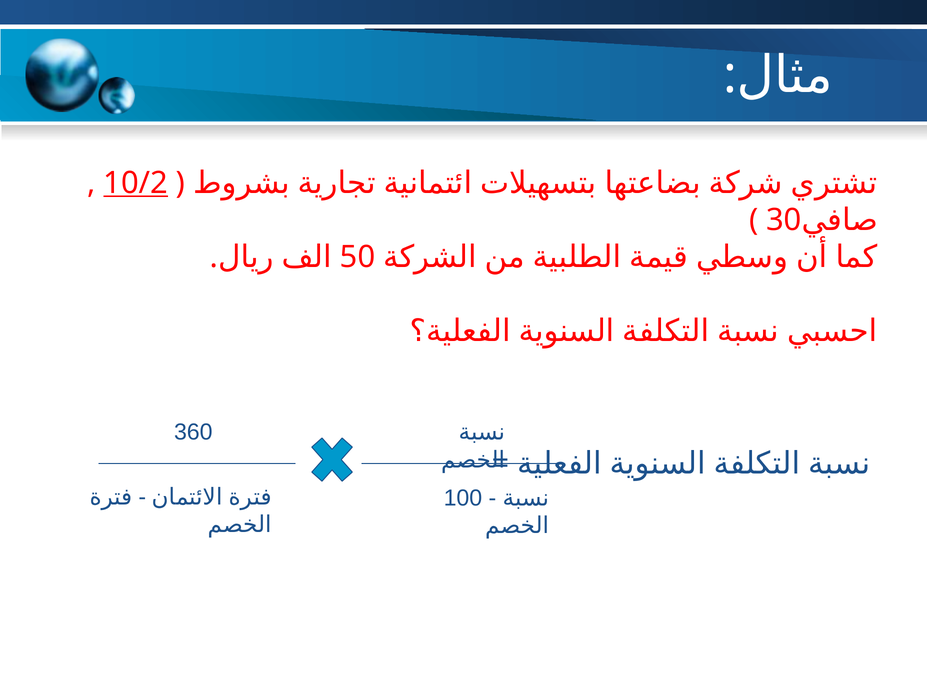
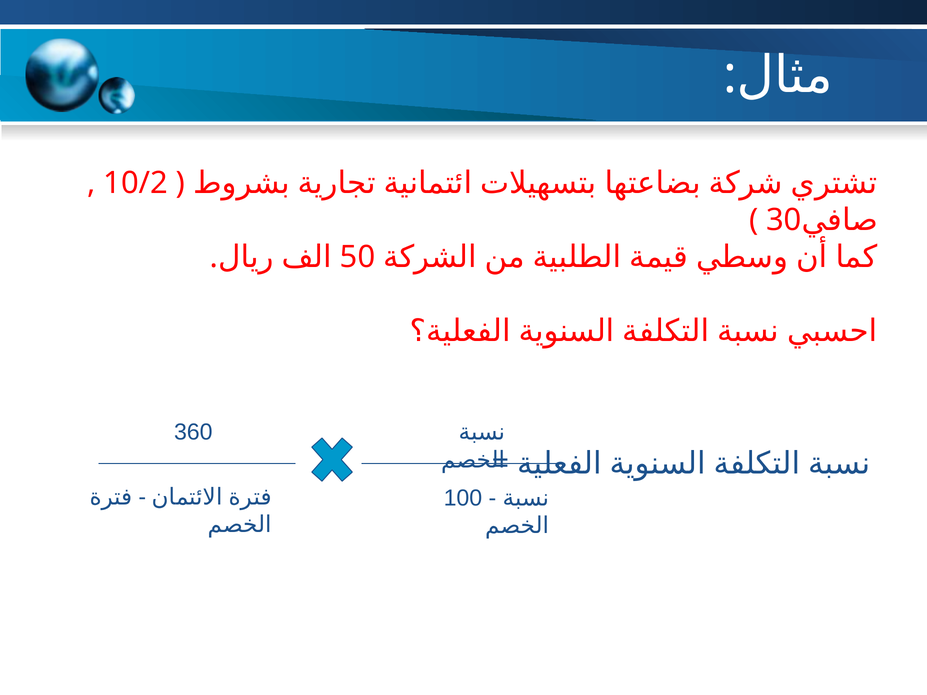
10/2 underline: present -> none
